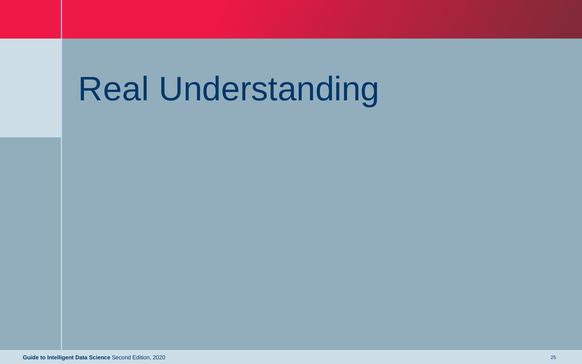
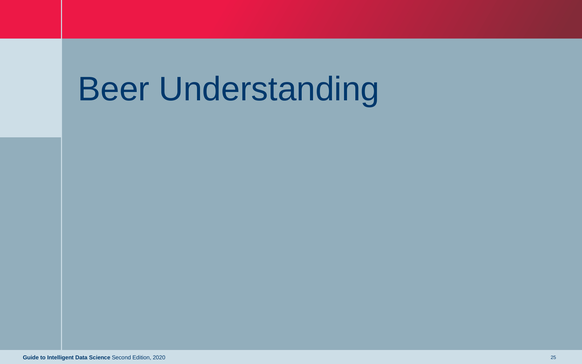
Real: Real -> Beer
